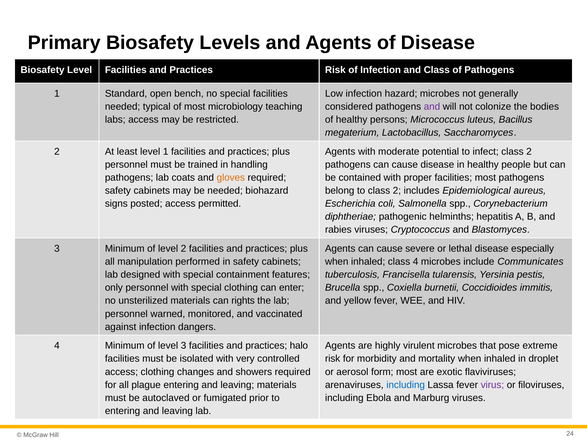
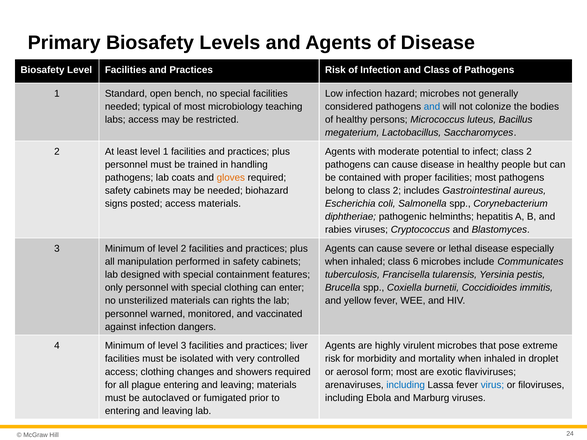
and at (432, 107) colour: purple -> blue
Epidemiological: Epidemiological -> Gastrointestinal
access permitted: permitted -> materials
class 4: 4 -> 6
halo: halo -> liver
virus colour: purple -> blue
